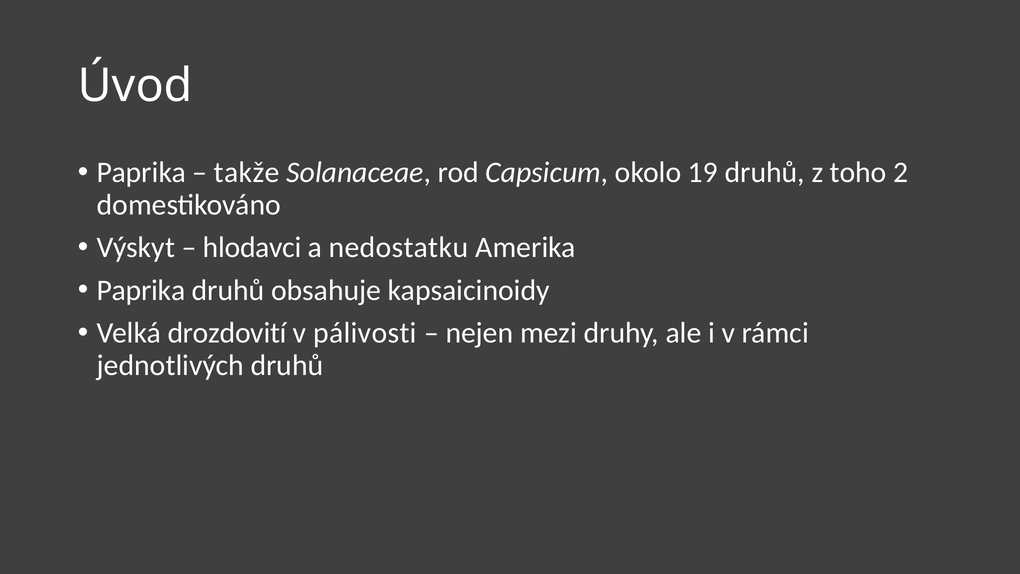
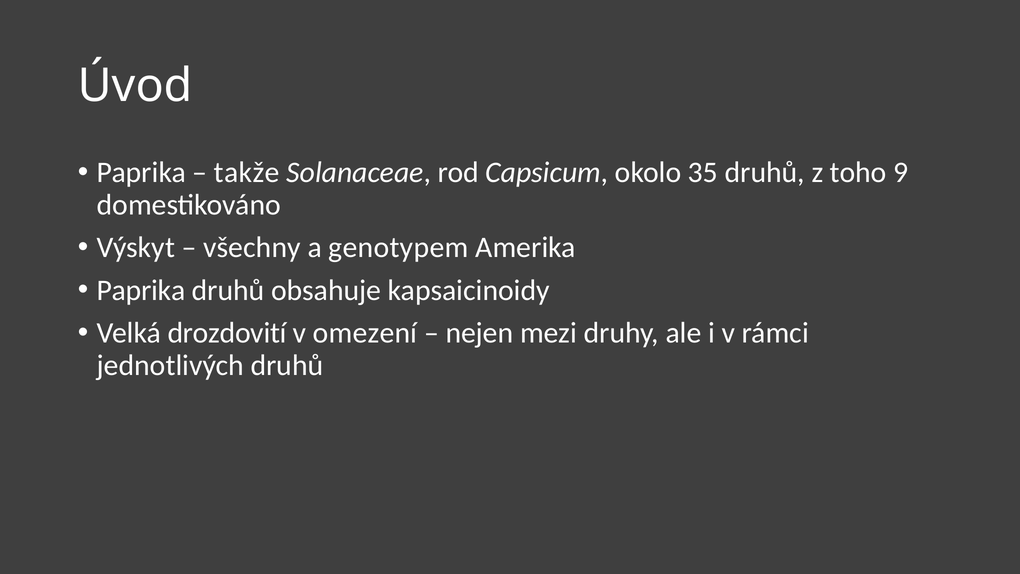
19: 19 -> 35
2: 2 -> 9
hlodavci: hlodavci -> všechny
nedostatku: nedostatku -> genotypem
pálivosti: pálivosti -> omezení
